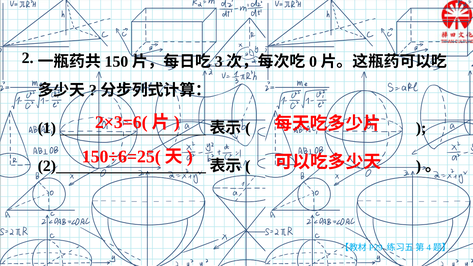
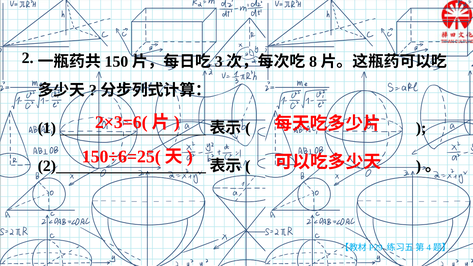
0: 0 -> 8
